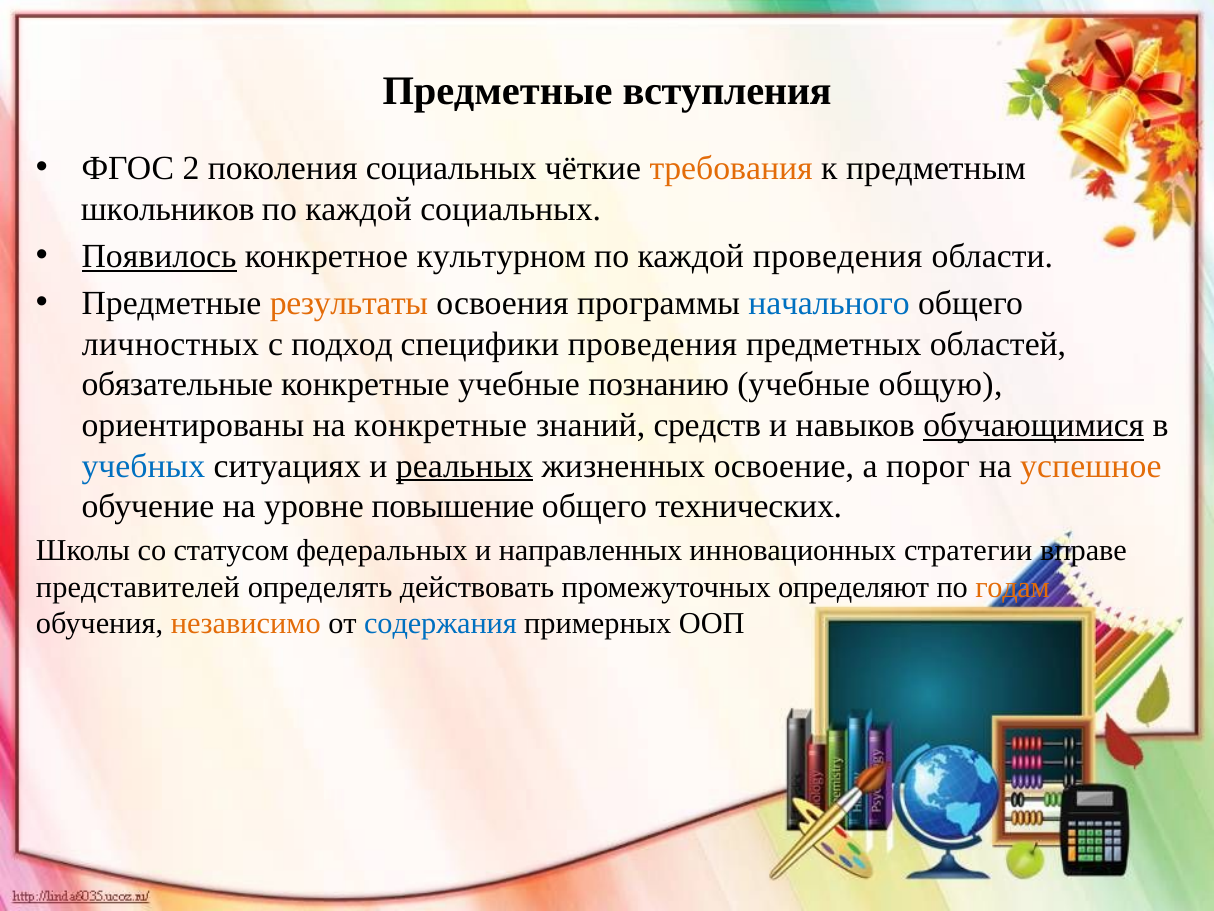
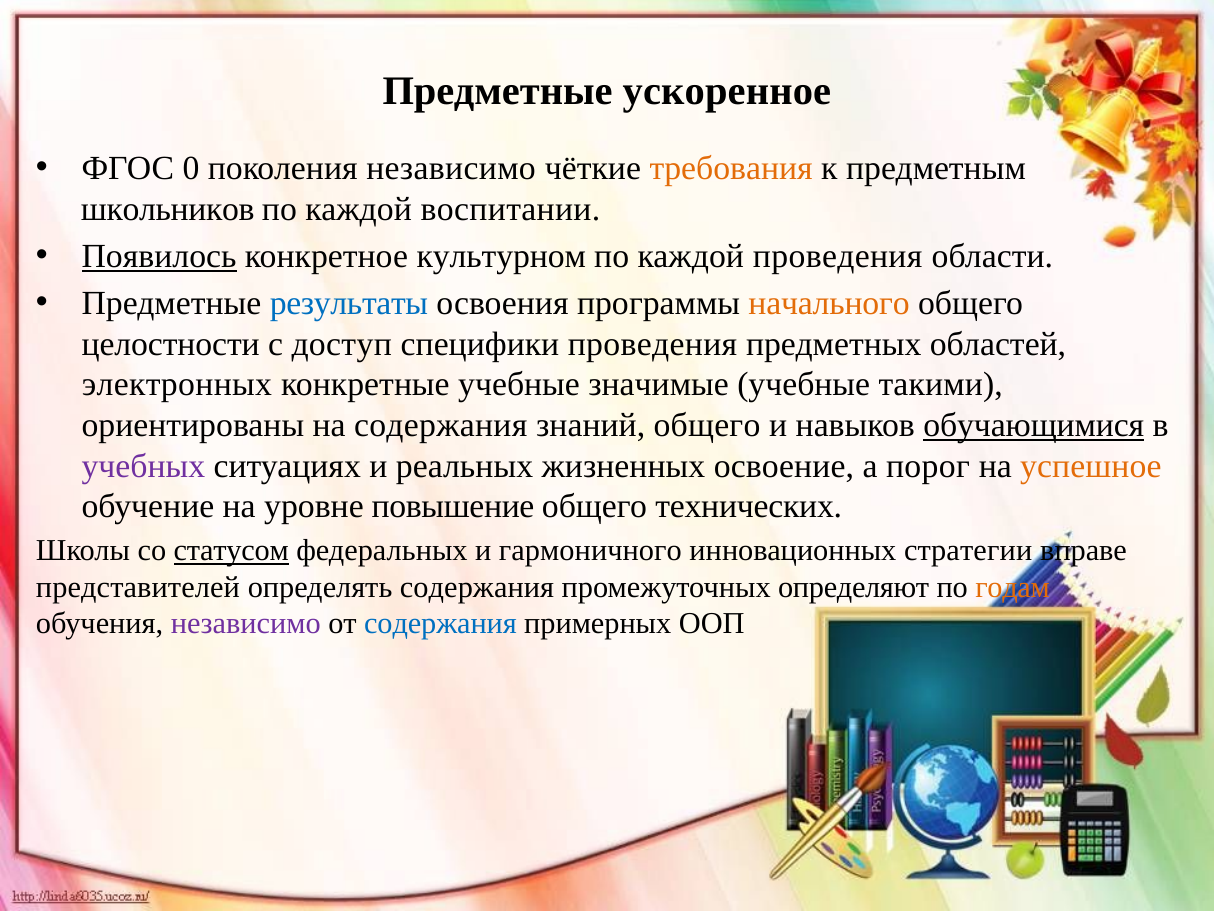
вступления: вступления -> ускоренное
2: 2 -> 0
поколения социальных: социальных -> независимо
каждой социальных: социальных -> воспитании
результаты colour: orange -> blue
начального colour: blue -> orange
личностных: личностных -> целостности
подход: подход -> доступ
обязательные: обязательные -> электронных
познанию: познанию -> значимые
общую: общую -> такими
на конкретные: конкретные -> содержания
знаний средств: средств -> общего
учебных colour: blue -> purple
реальных underline: present -> none
статусом underline: none -> present
направленных: направленных -> гармоничного
определять действовать: действовать -> содержания
независимо at (246, 623) colour: orange -> purple
